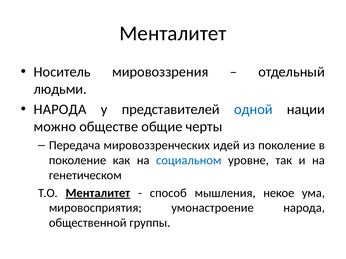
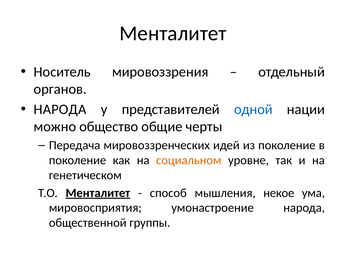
людьми: людьми -> органов
обществе: обществе -> общество
социальном colour: blue -> orange
